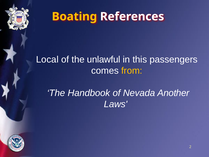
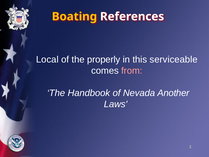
unlawful: unlawful -> properly
passengers: passengers -> serviceable
from colour: yellow -> pink
